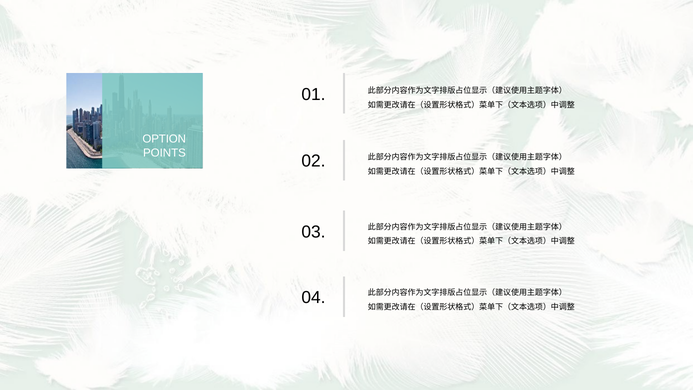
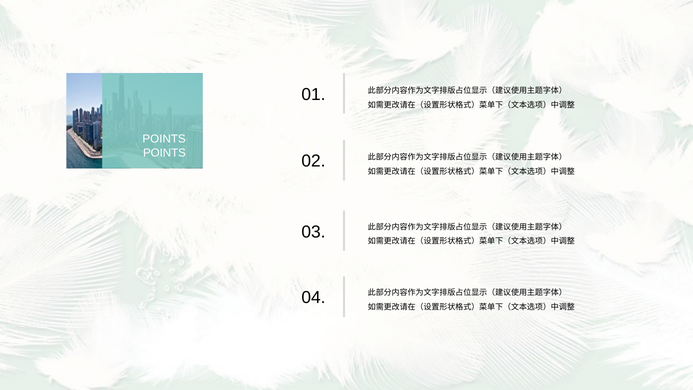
OPTION at (164, 139): OPTION -> POINTS
